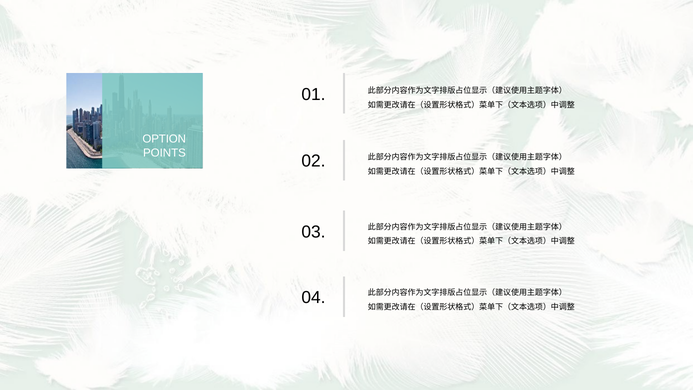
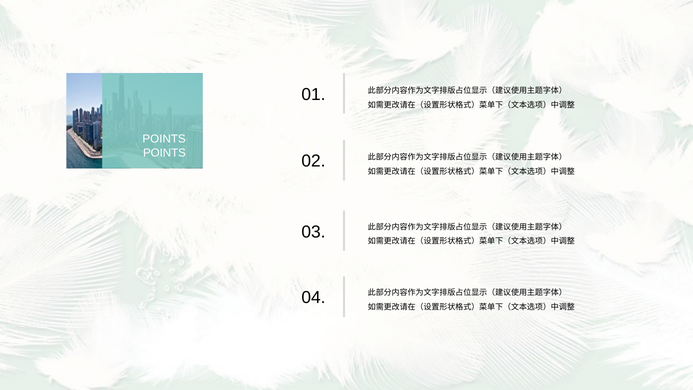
OPTION at (164, 139): OPTION -> POINTS
